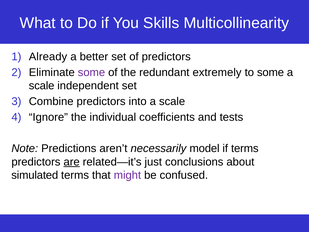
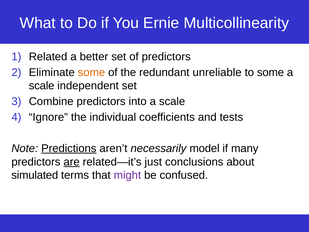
Skills: Skills -> Ernie
Already: Already -> Related
some at (91, 72) colour: purple -> orange
extremely: extremely -> unreliable
Predictions underline: none -> present
if terms: terms -> many
